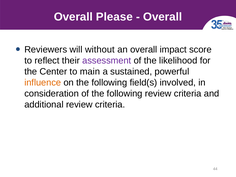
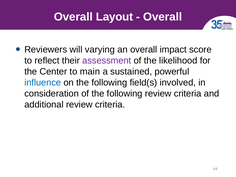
Please: Please -> Layout
without: without -> varying
influence colour: orange -> blue
